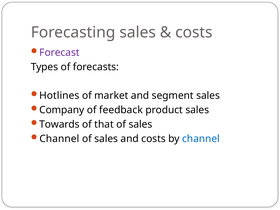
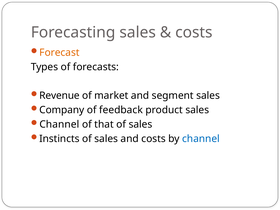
Forecast colour: purple -> orange
Hotlines: Hotlines -> Revenue
Towards at (59, 124): Towards -> Channel
Channel at (59, 139): Channel -> Instincts
